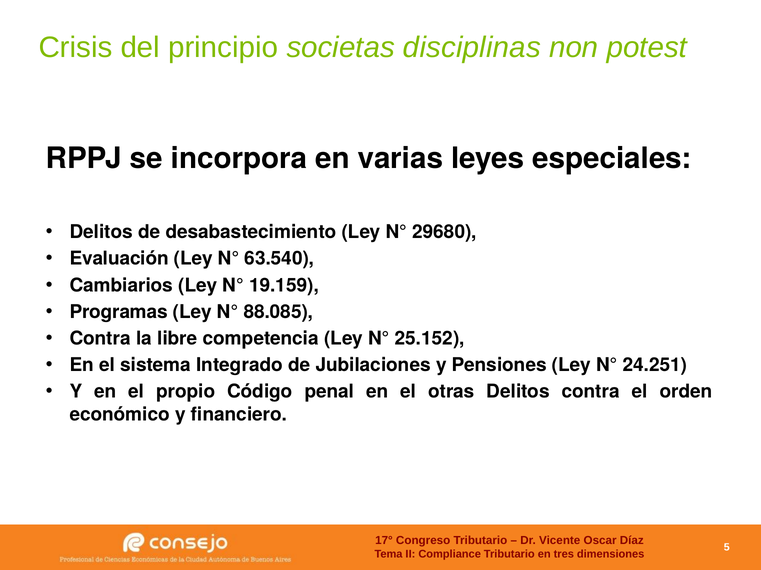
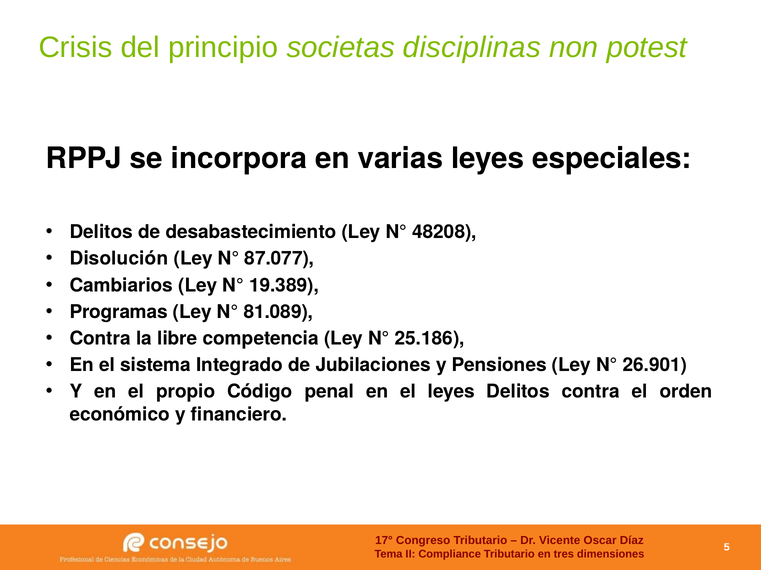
29680: 29680 -> 48208
Evaluación: Evaluación -> Disolución
63.540: 63.540 -> 87.077
19.159: 19.159 -> 19.389
88.085: 88.085 -> 81.089
25.152: 25.152 -> 25.186
24.251: 24.251 -> 26.901
el otras: otras -> leyes
